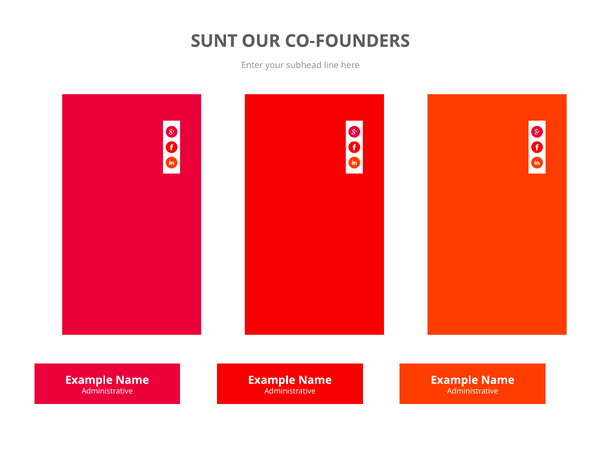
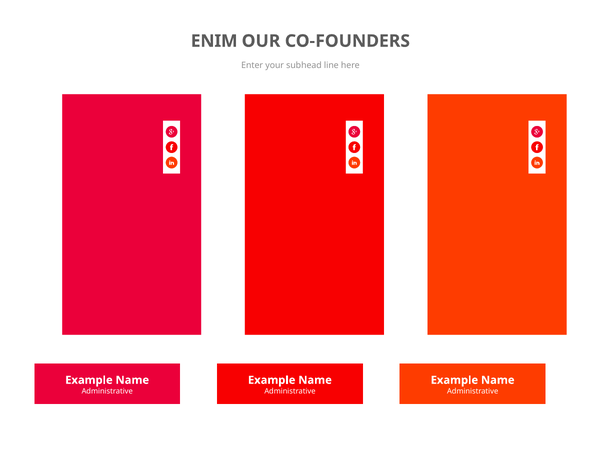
SUNT: SUNT -> ENIM
